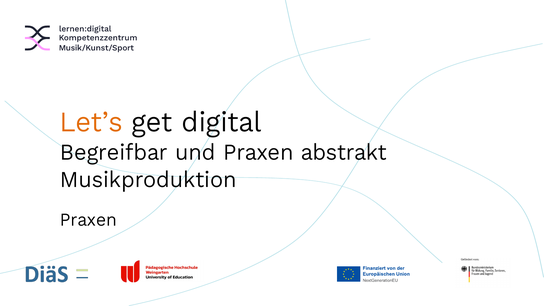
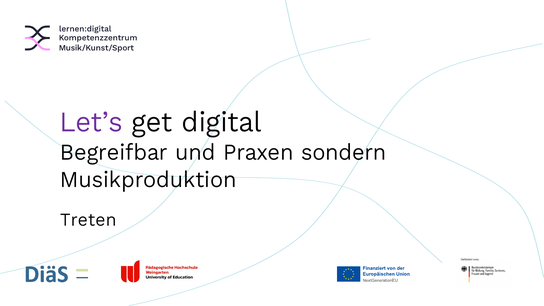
Let’s colour: orange -> purple
abstrakt: abstrakt -> sondern
Praxen at (88, 220): Praxen -> Treten
